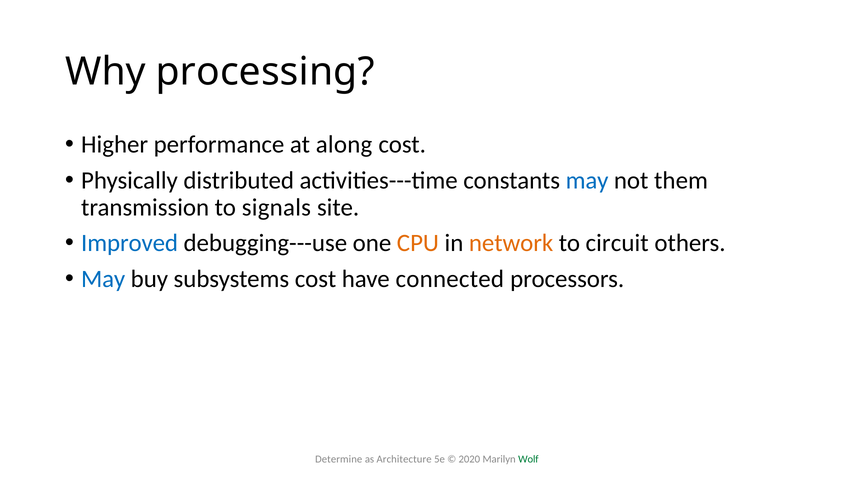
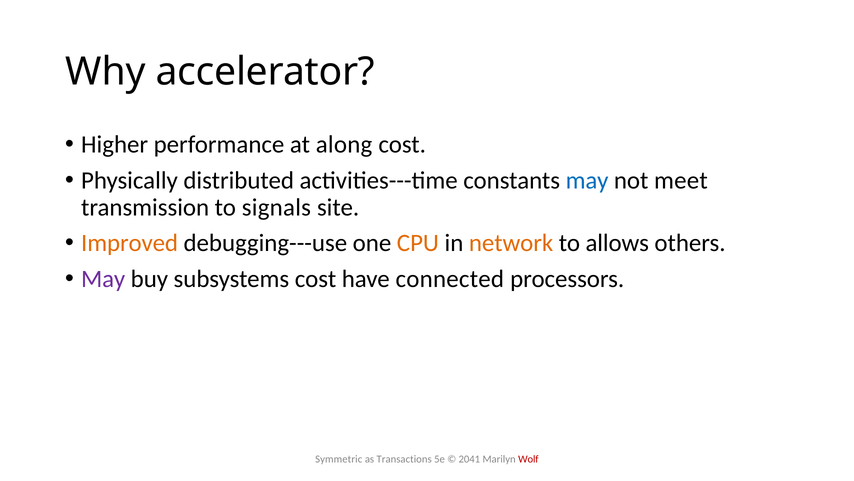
processing: processing -> accelerator
them: them -> meet
Improved colour: blue -> orange
circuit: circuit -> allows
May at (103, 279) colour: blue -> purple
Determine: Determine -> Symmetric
Architecture: Architecture -> Transactions
2020: 2020 -> 2041
Wolf colour: green -> red
